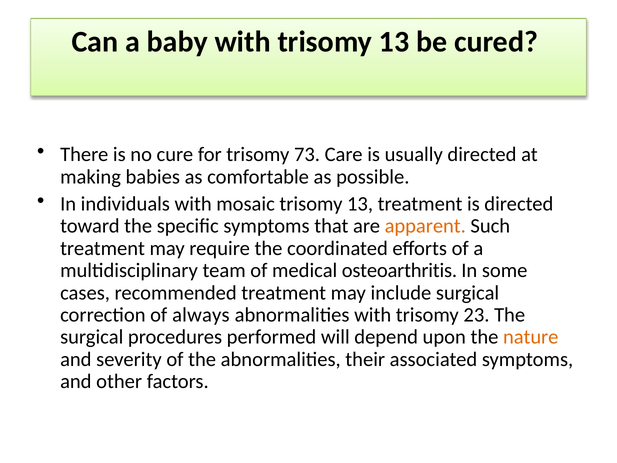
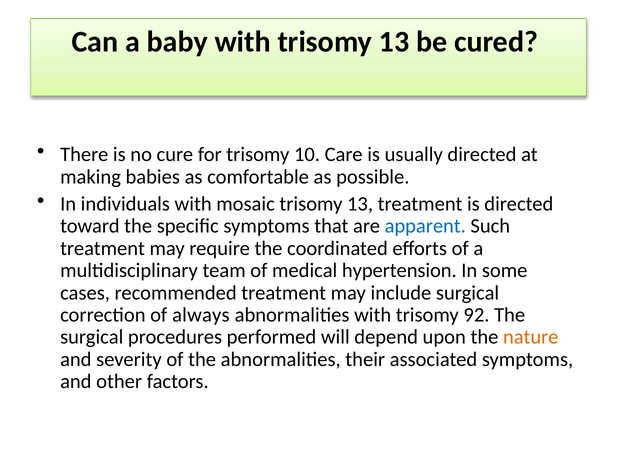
73: 73 -> 10
apparent colour: orange -> blue
osteoarthritis: osteoarthritis -> hypertension
23: 23 -> 92
